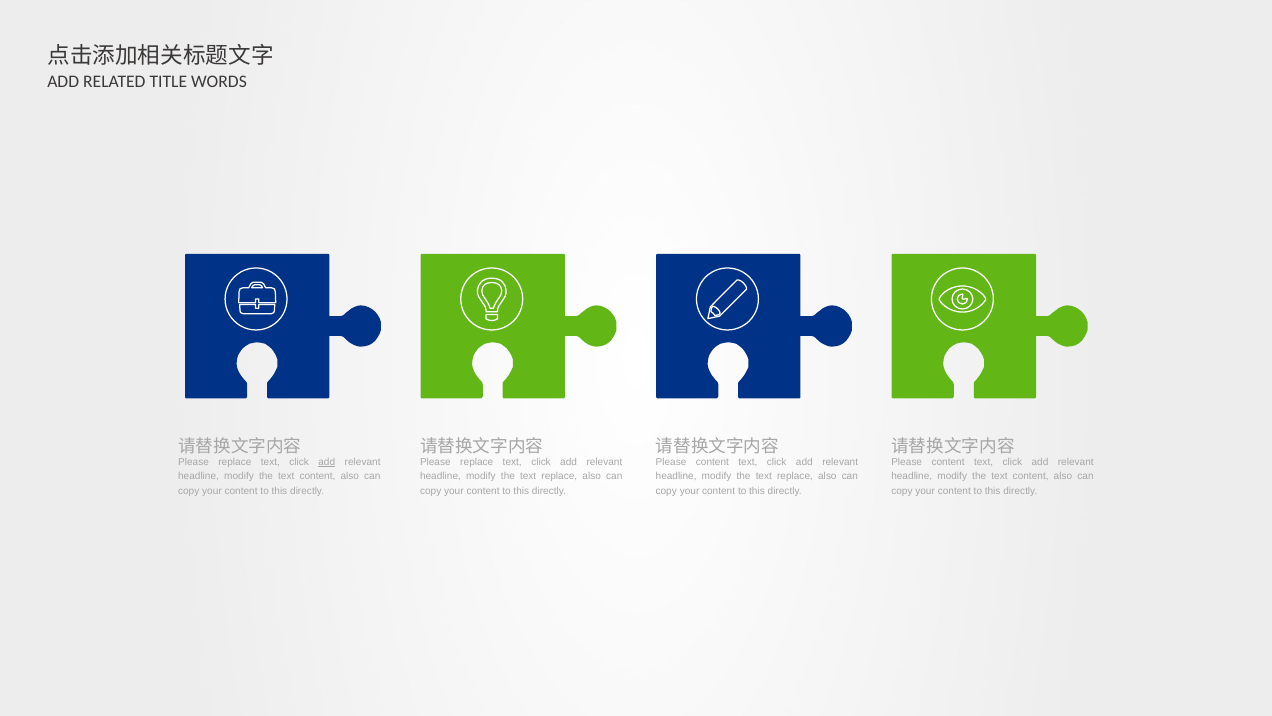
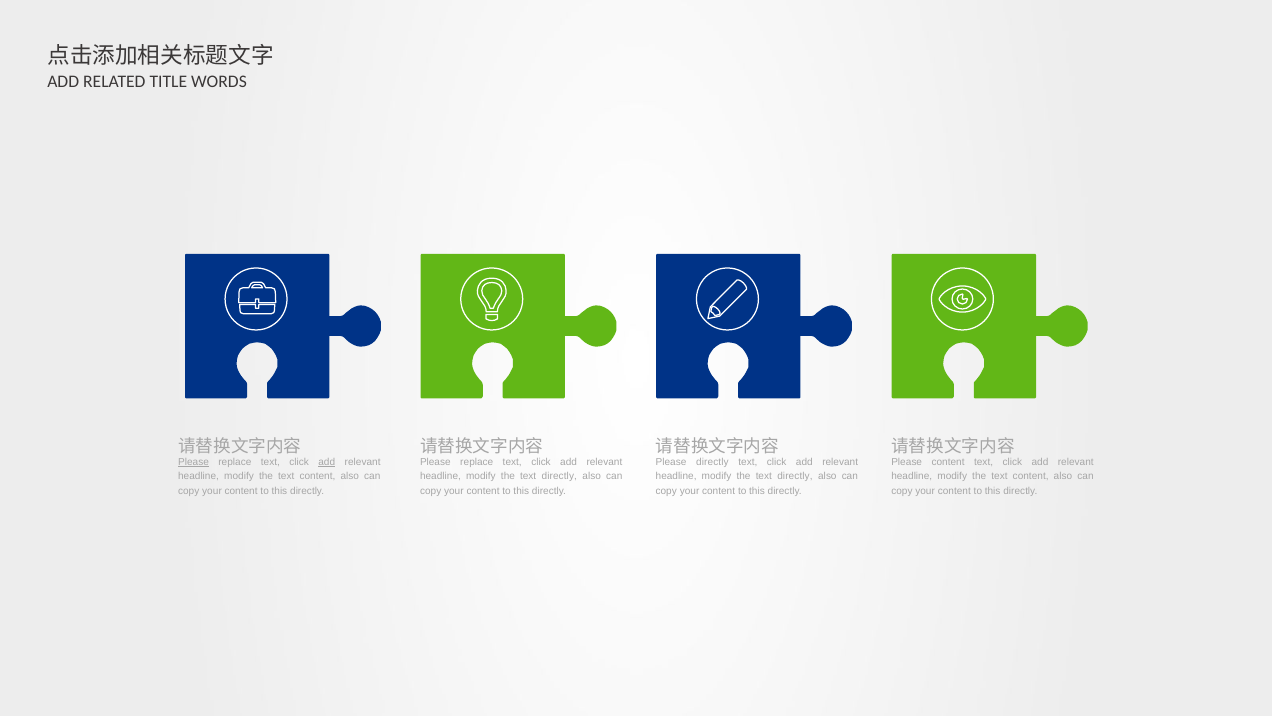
Please at (194, 462) underline: none -> present
content at (712, 462): content -> directly
replace at (559, 476): replace -> directly
replace at (795, 476): replace -> directly
